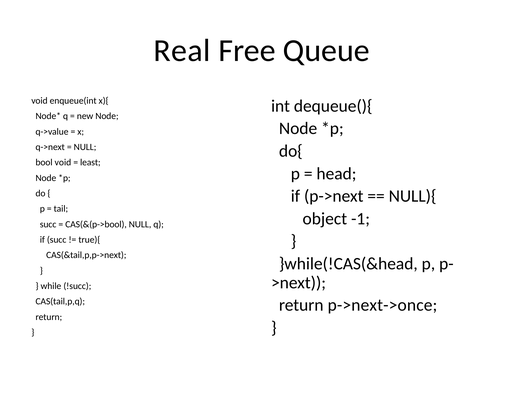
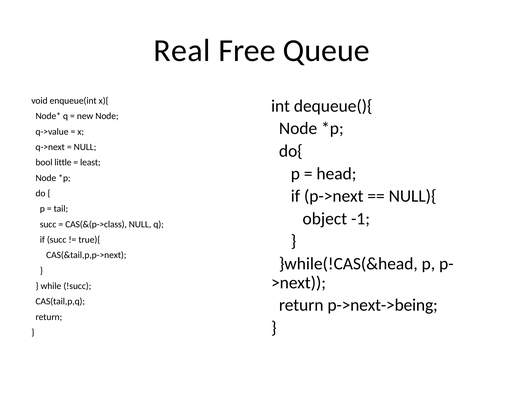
bool void: void -> little
CAS(&(p->bool: CAS(&(p->bool -> CAS(&(p->class
p->next->once: p->next->once -> p->next->being
